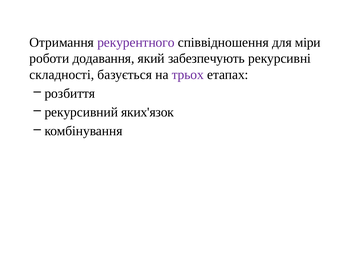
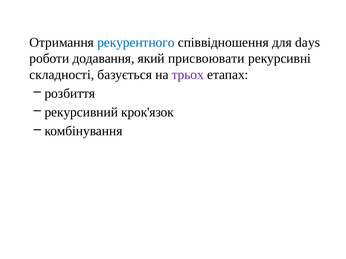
рекурентного colour: purple -> blue
міри: міри -> days
забезпечують: забезпечують -> присвоювати
яких'язок: яких'язок -> крок'язок
